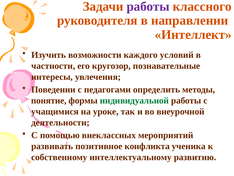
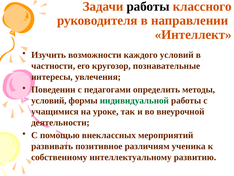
работы at (148, 6) colour: purple -> black
понятие at (49, 100): понятие -> условий
конфликта: конфликта -> различиям
